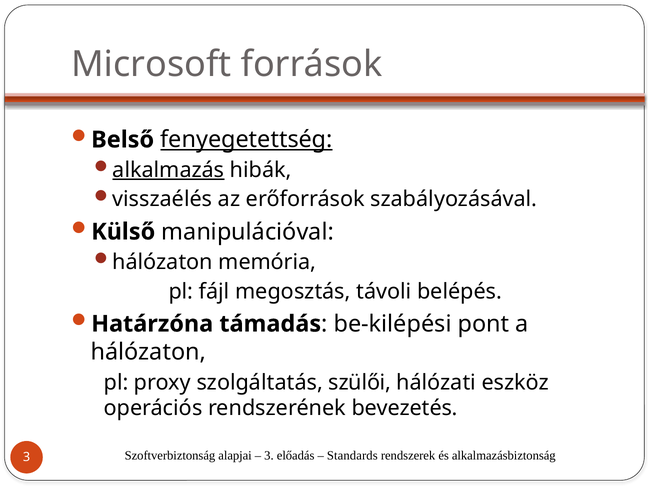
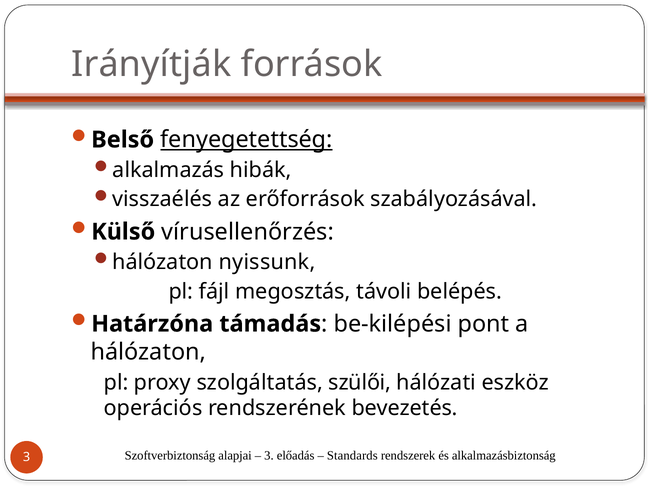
Microsoft: Microsoft -> Irányítják
alkalmazás underline: present -> none
manipulációval: manipulációval -> vírusellenőrzés
memória: memória -> nyissunk
